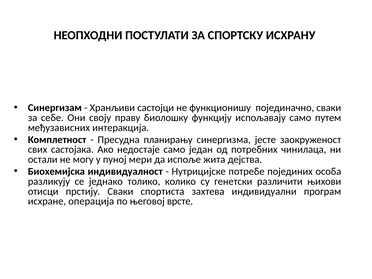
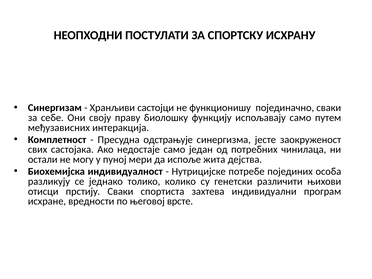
планирању: планирању -> одстрањује
операција: операција -> вредности
